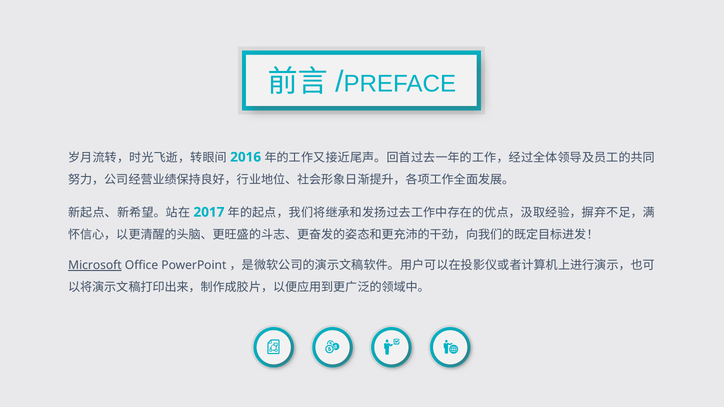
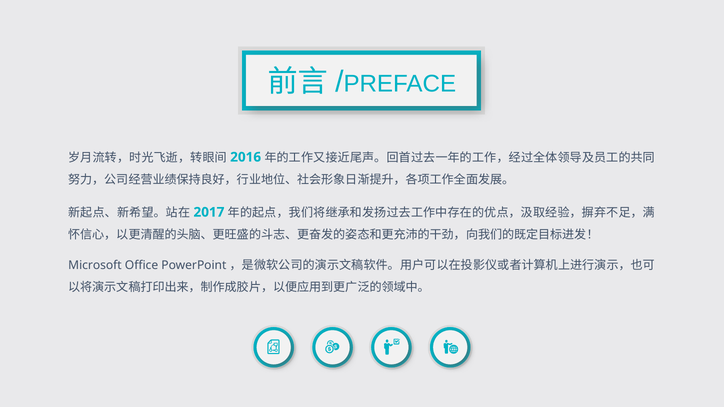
Microsoft underline: present -> none
